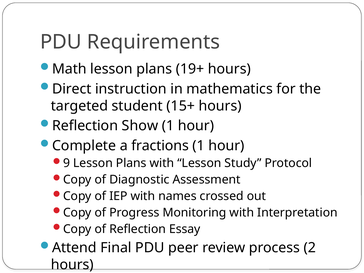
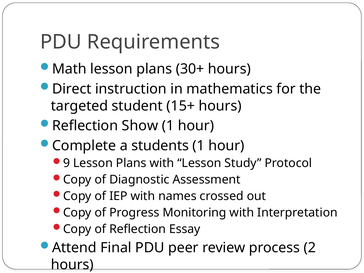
19+: 19+ -> 30+
fractions: fractions -> students
